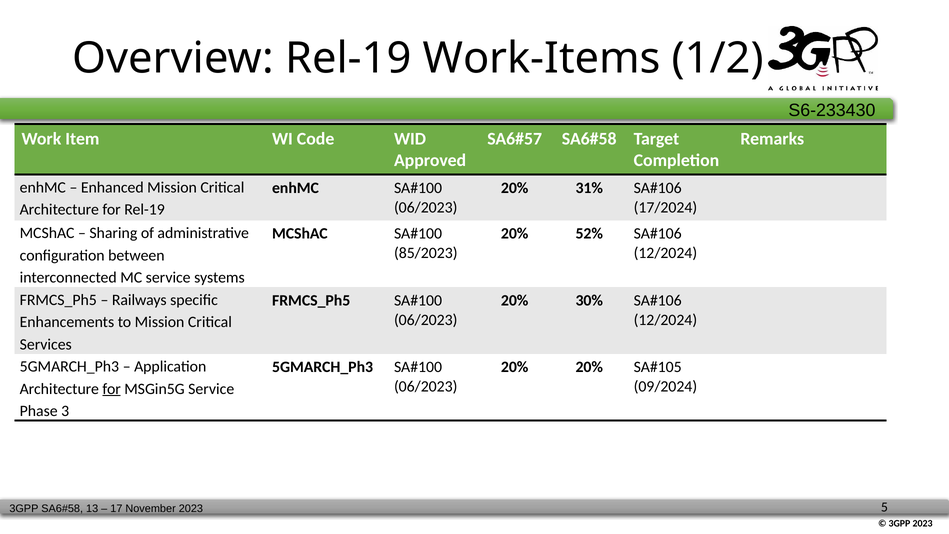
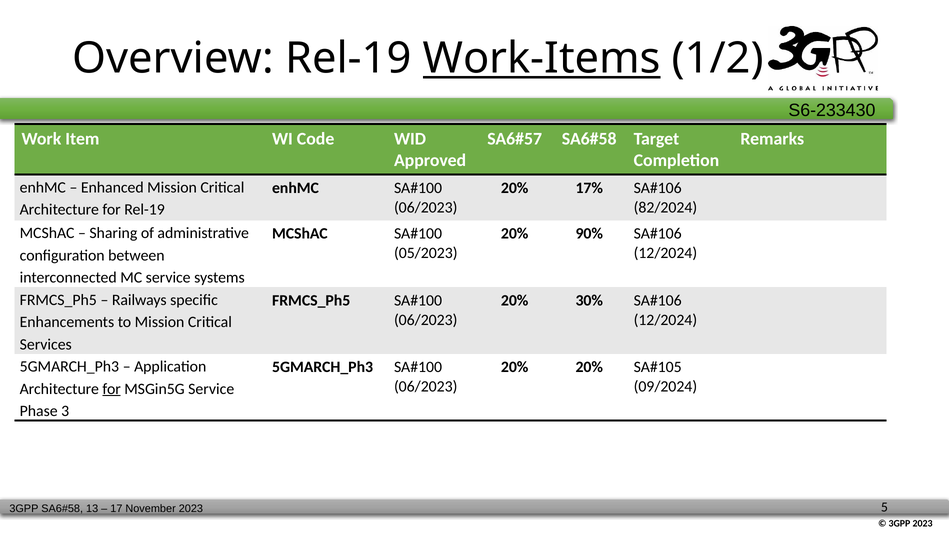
Work-Items underline: none -> present
31%: 31% -> 17%
17/2024: 17/2024 -> 82/2024
52%: 52% -> 90%
85/2023: 85/2023 -> 05/2023
